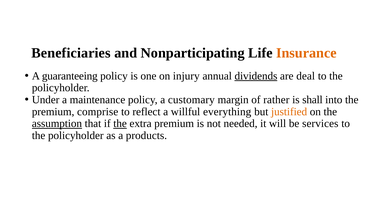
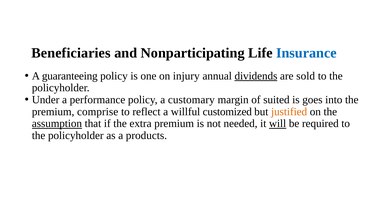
Insurance colour: orange -> blue
deal: deal -> sold
maintenance: maintenance -> performance
rather: rather -> suited
shall: shall -> goes
everything: everything -> customized
the at (120, 123) underline: present -> none
will underline: none -> present
services: services -> required
